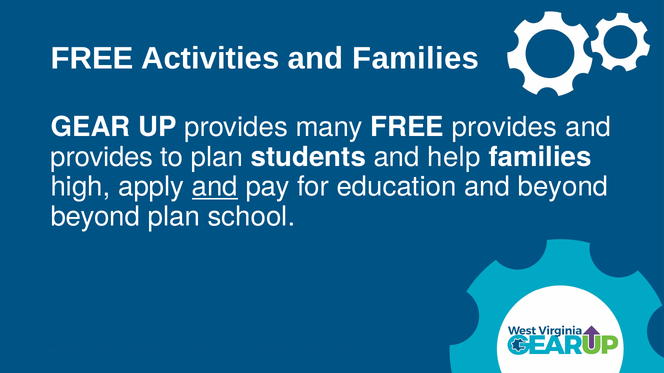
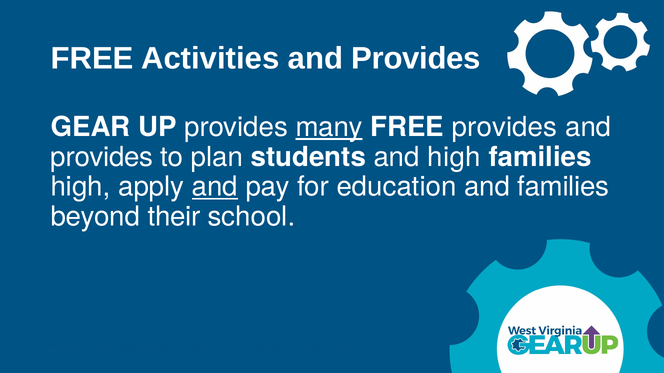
Activities and Families: Families -> Provides
many underline: none -> present
and help: help -> high
and beyond: beyond -> families
beyond plan: plan -> their
